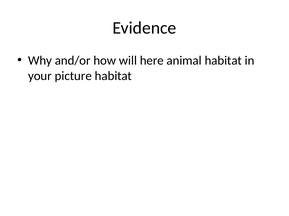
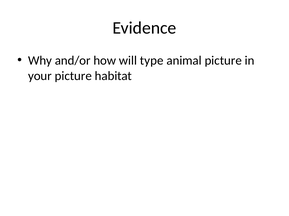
here: here -> type
animal habitat: habitat -> picture
